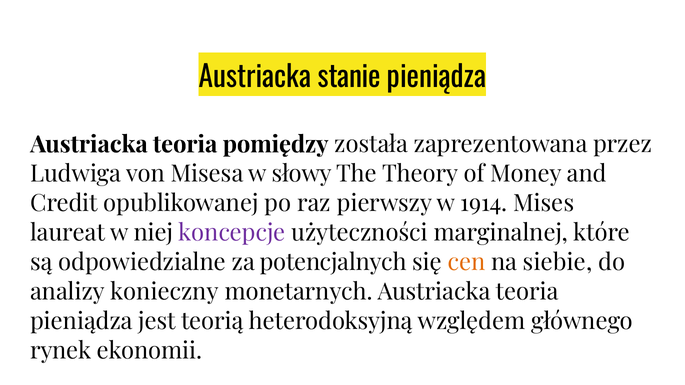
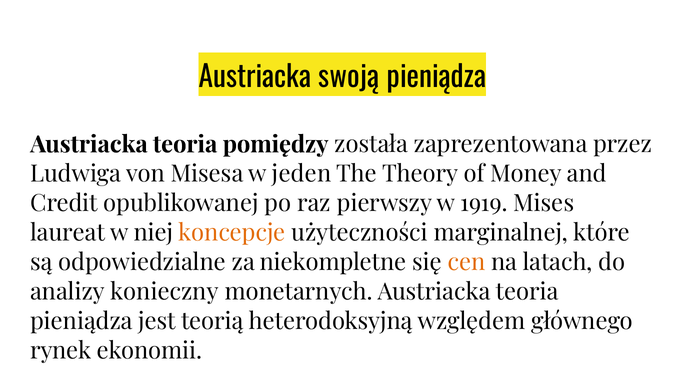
stanie: stanie -> swoją
słowy: słowy -> jeden
1914: 1914 -> 1919
koncepcje colour: purple -> orange
potencjalnych: potencjalnych -> niekompletne
siebie: siebie -> latach
